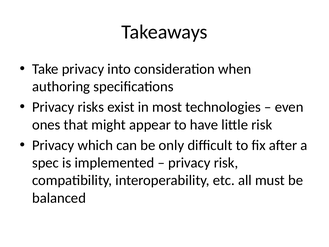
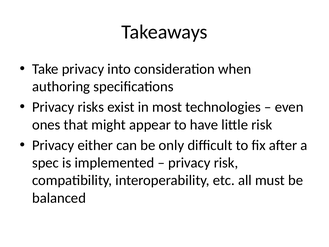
which: which -> either
